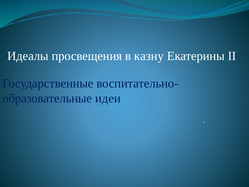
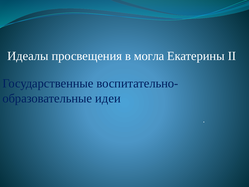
казну: казну -> могла
